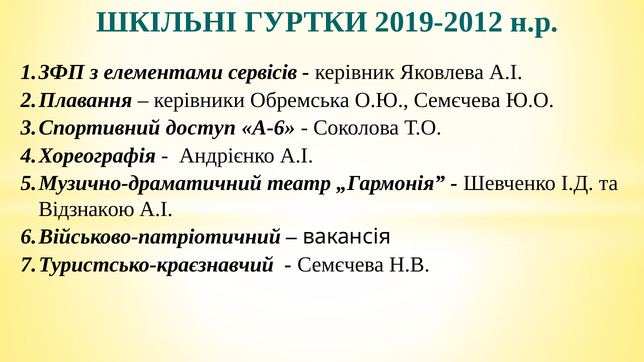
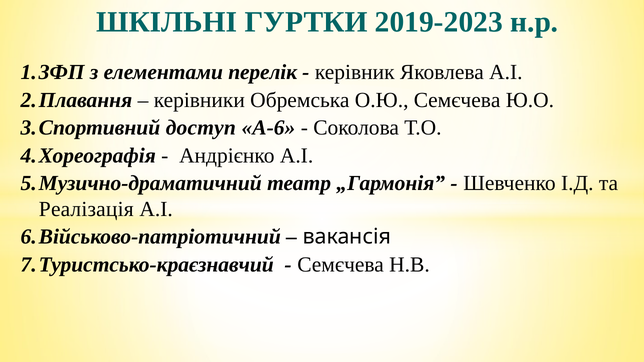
2019-2012: 2019-2012 -> 2019-2023
сервісів: сервісів -> перелік
Відзнакою: Відзнакою -> Реалізація
